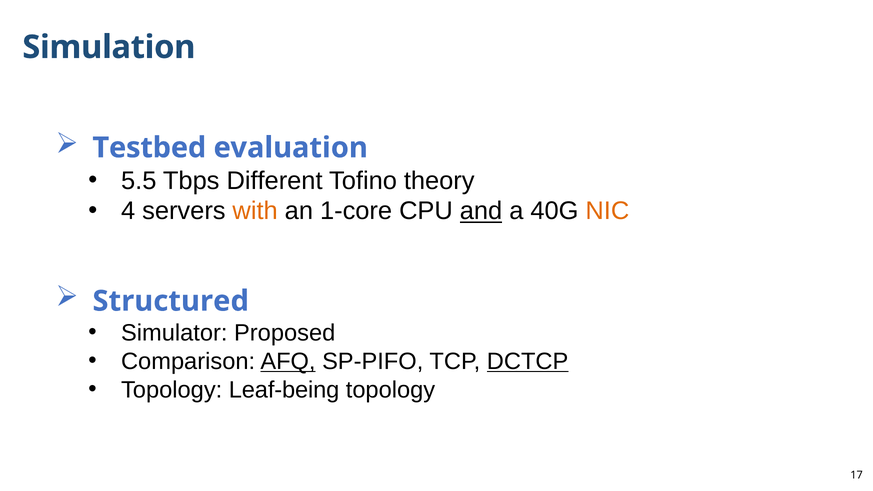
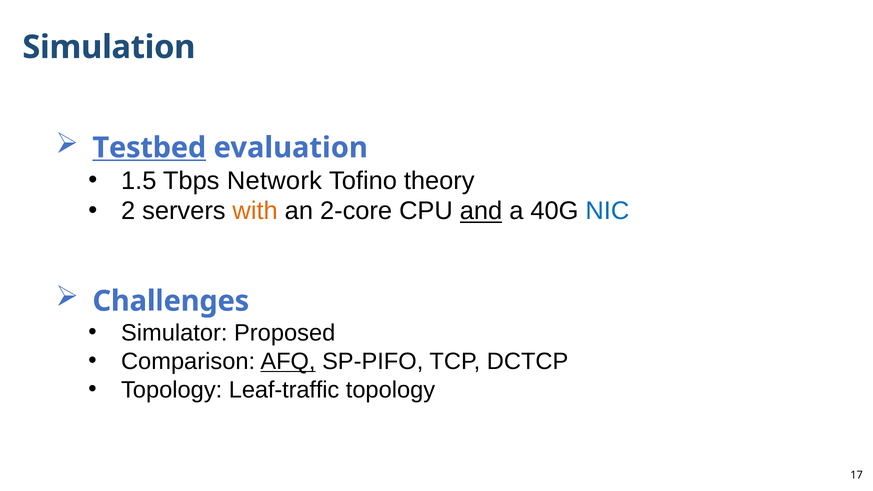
Testbed underline: none -> present
5.5: 5.5 -> 1.5
Different: Different -> Network
4: 4 -> 2
1-core: 1-core -> 2-core
NIC colour: orange -> blue
Structured: Structured -> Challenges
DCTCP underline: present -> none
Leaf-being: Leaf-being -> Leaf-traffic
